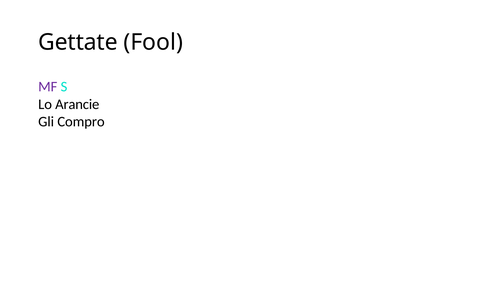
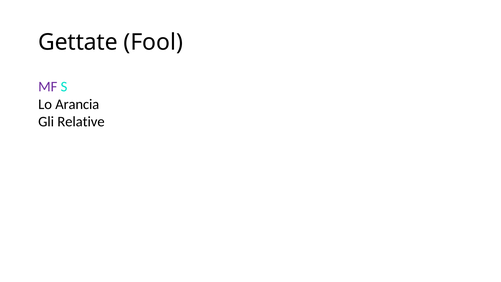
Arancie: Arancie -> Arancia
Compro: Compro -> Relative
